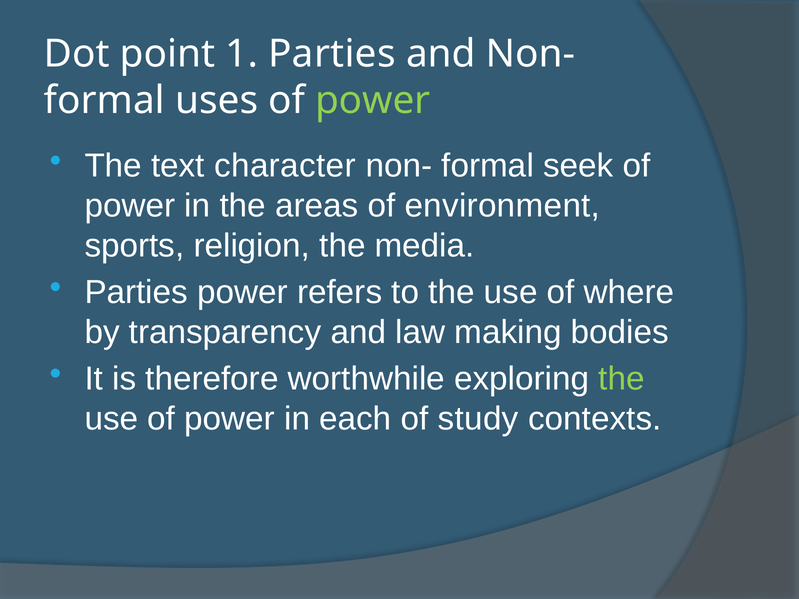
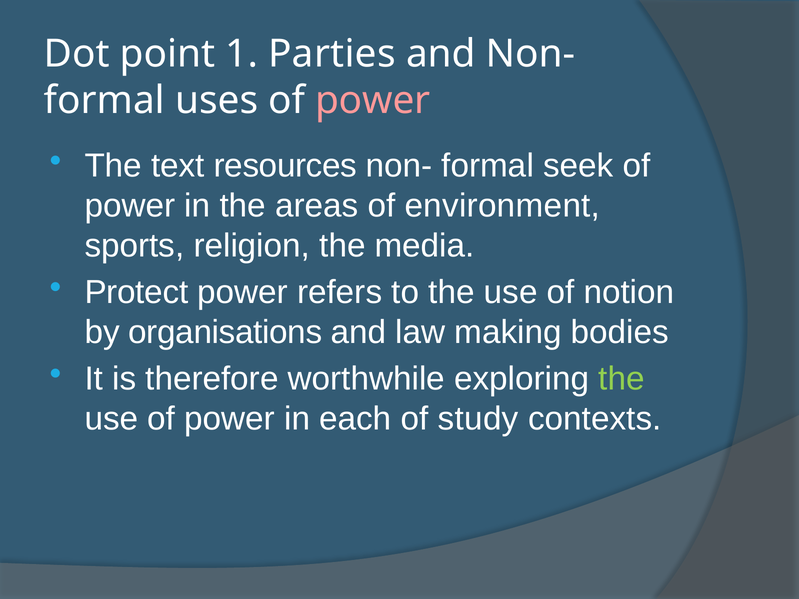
power at (373, 101) colour: light green -> pink
character: character -> resources
Parties at (136, 293): Parties -> Protect
where: where -> notion
transparency: transparency -> organisations
